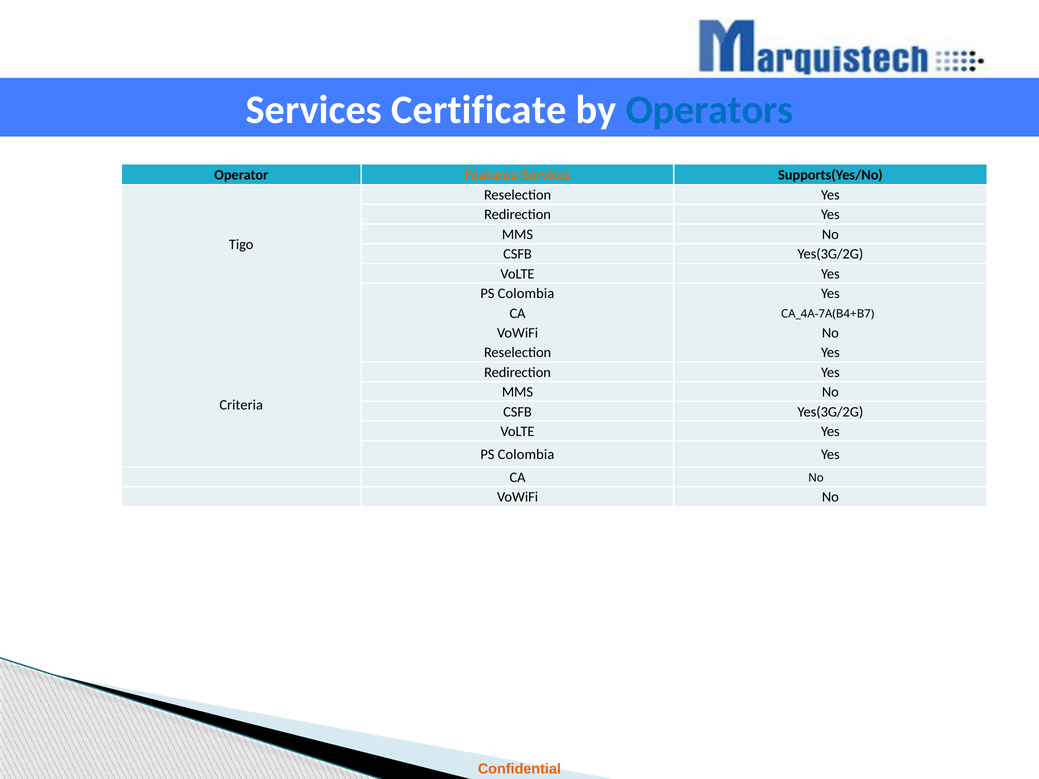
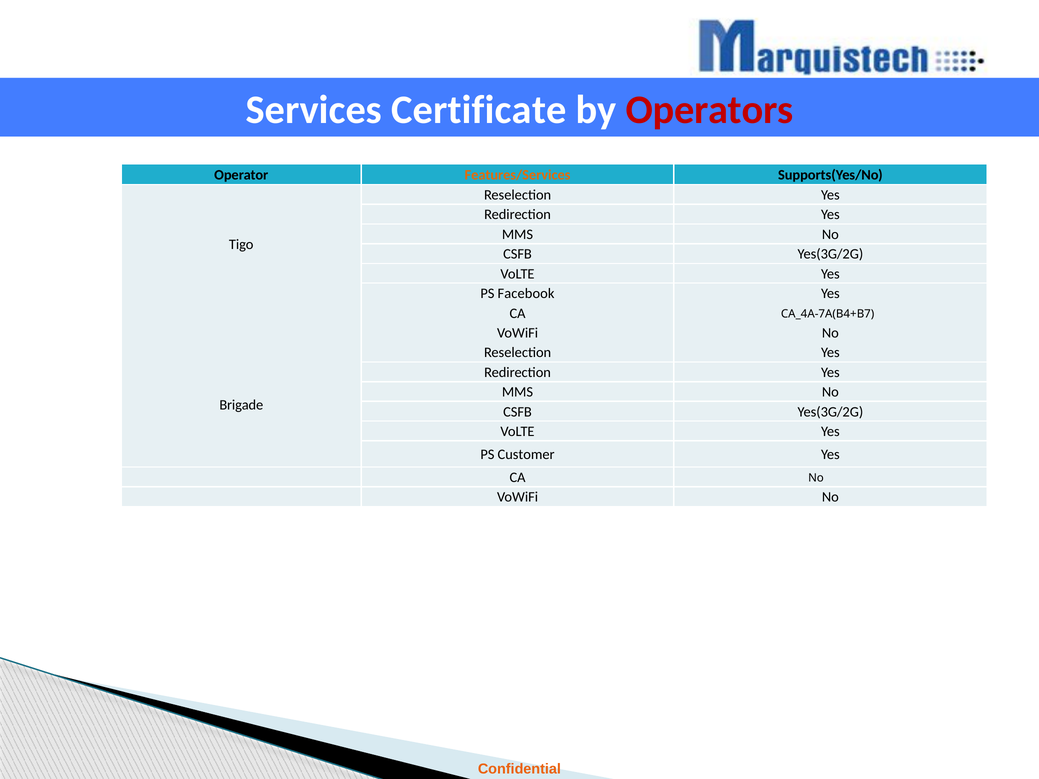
Operators colour: blue -> red
Colombia at (526, 294): Colombia -> Facebook
Criteria: Criteria -> Brigade
Colombia at (526, 455): Colombia -> Customer
